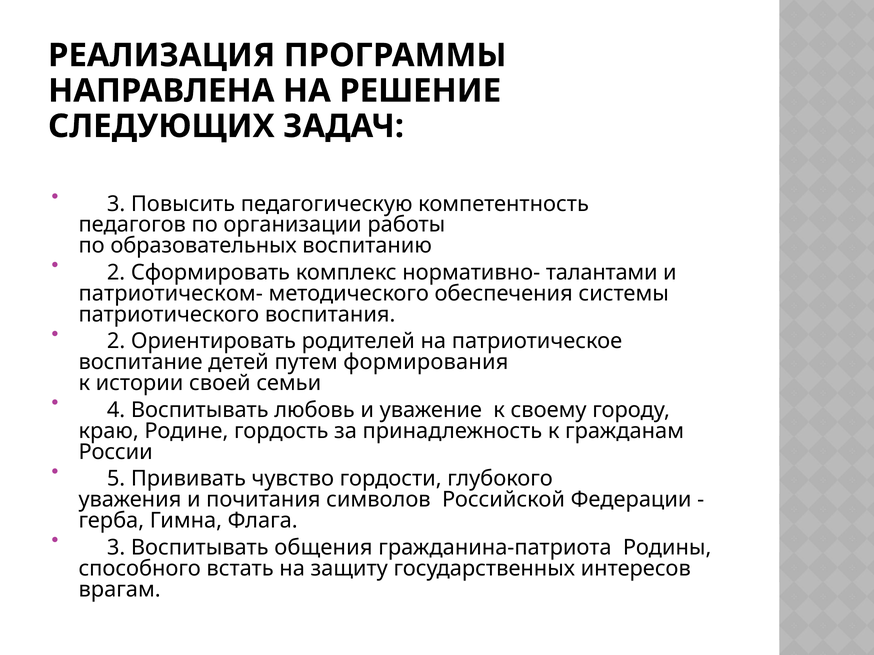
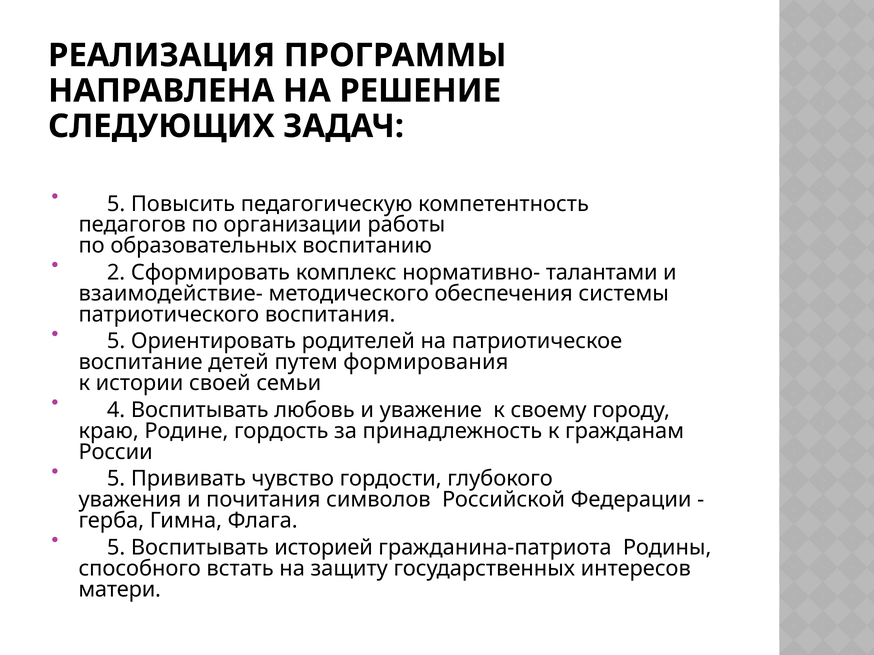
3 at (116, 204): 3 -> 5
патриотическом-: патриотическом- -> взаимодействие-
2 at (116, 342): 2 -> 5
3 at (116, 548): 3 -> 5
общения: общения -> историей
врагам: врагам -> матери
